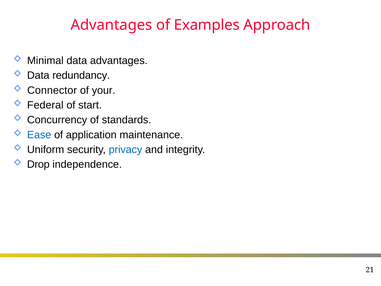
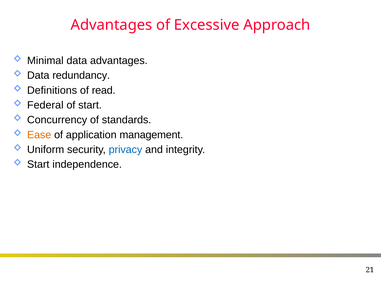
Examples: Examples -> Excessive
Connector: Connector -> Definitions
your: your -> read
Ease colour: blue -> orange
maintenance: maintenance -> management
Drop at (38, 164): Drop -> Start
